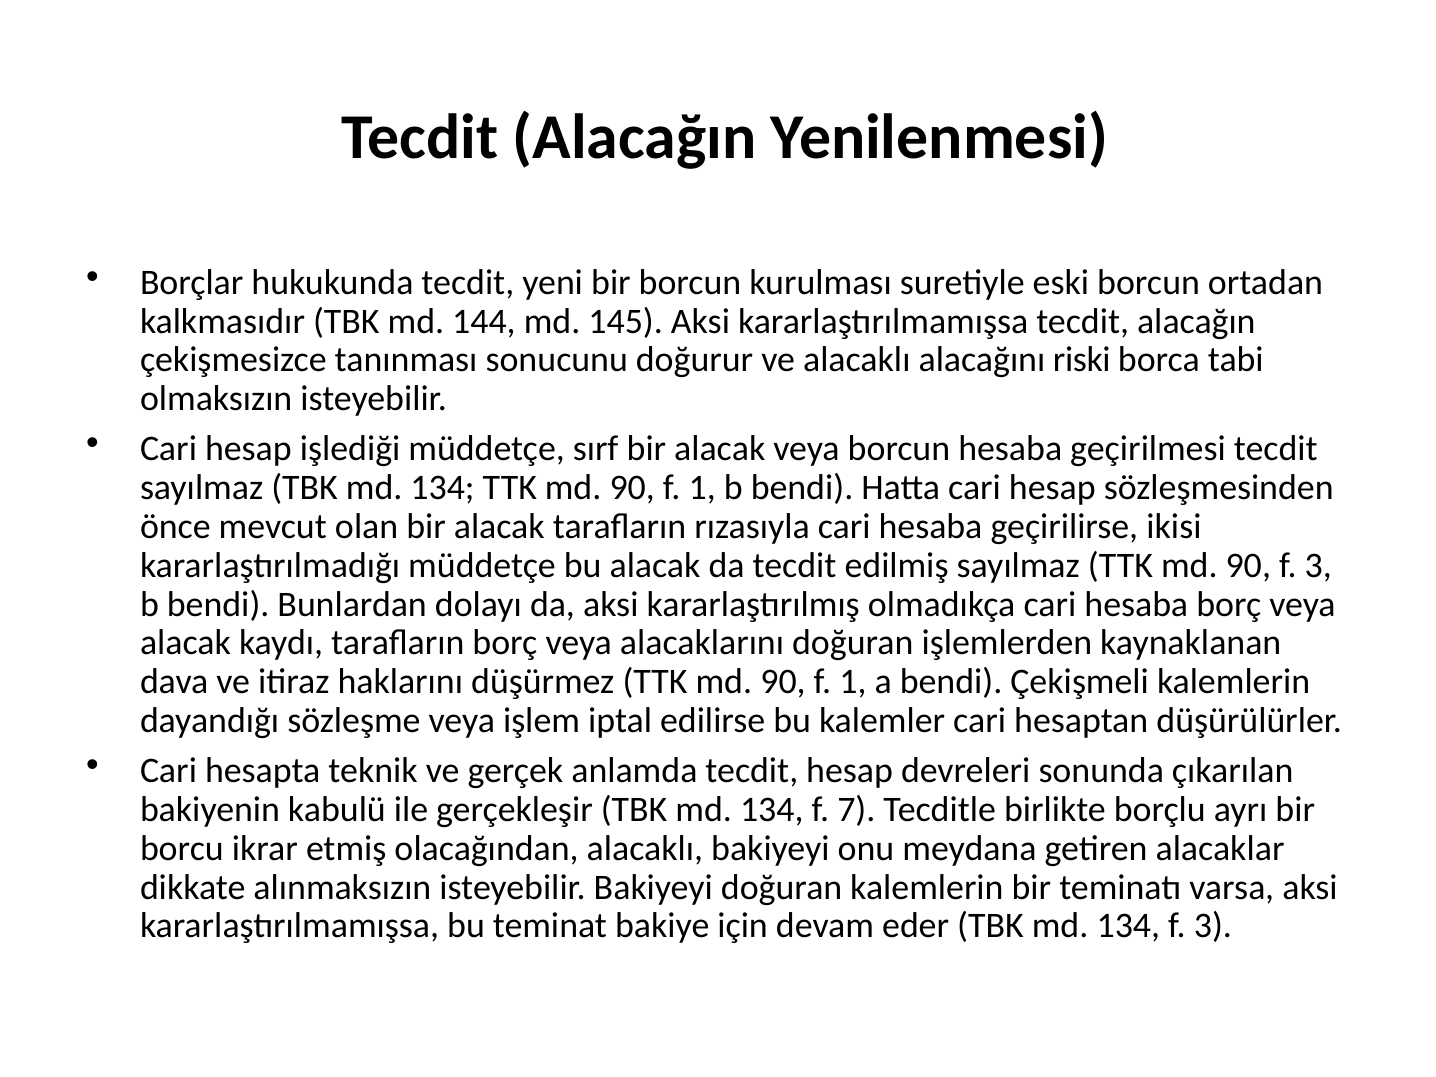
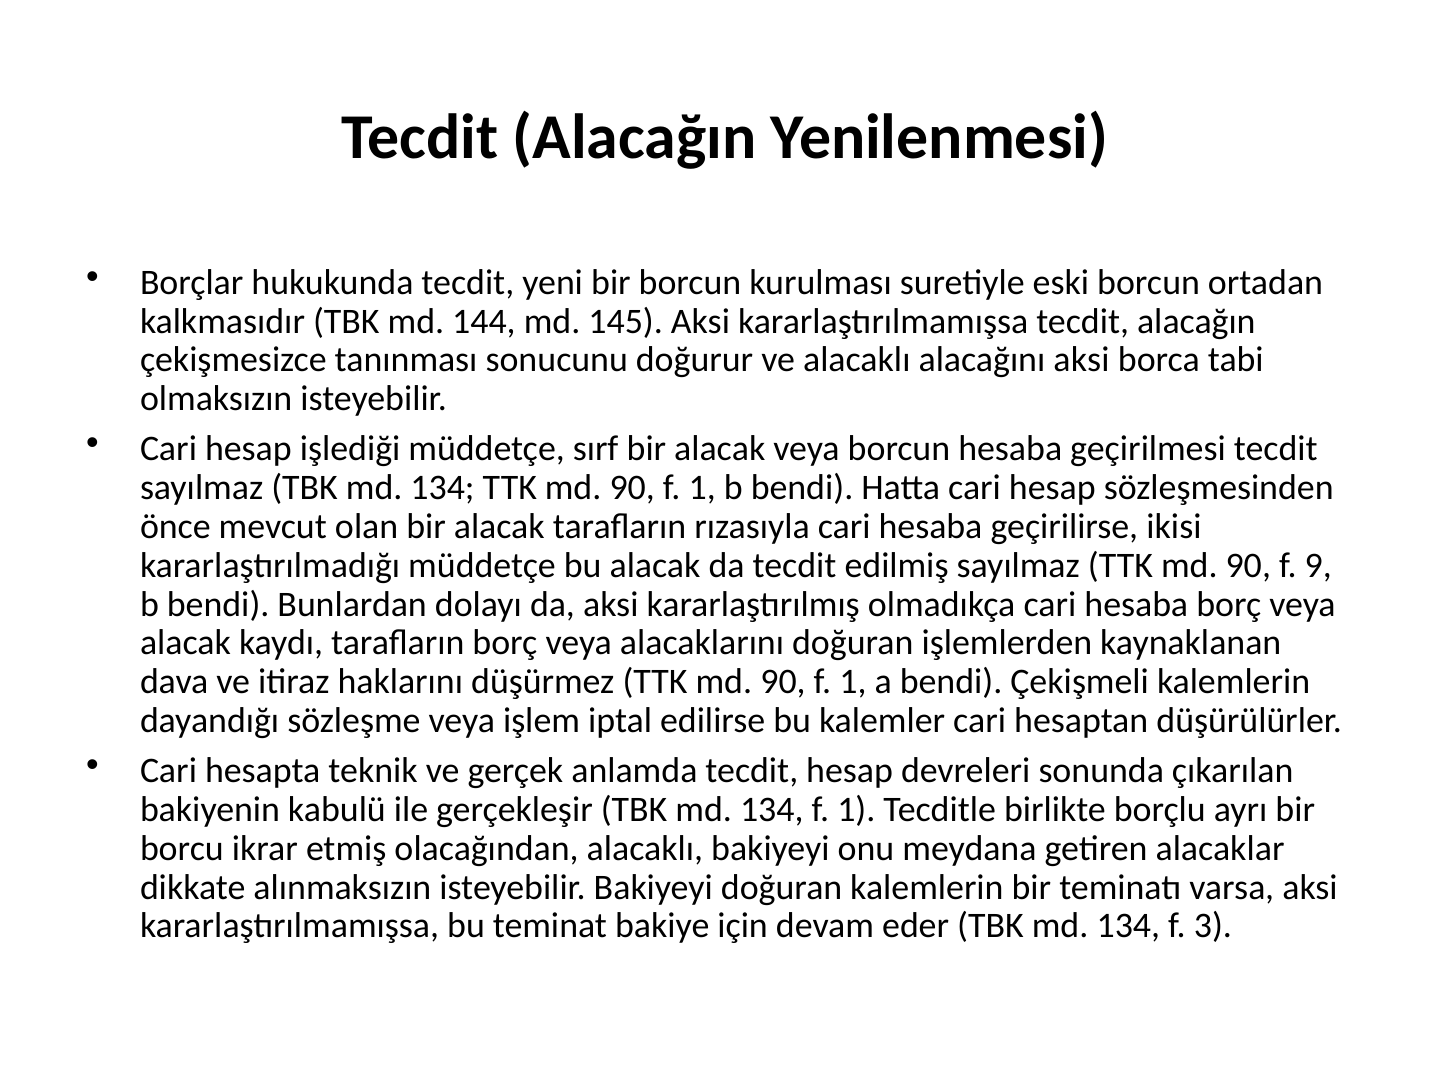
alacağını riski: riski -> aksi
90 f 3: 3 -> 9
134 f 7: 7 -> 1
